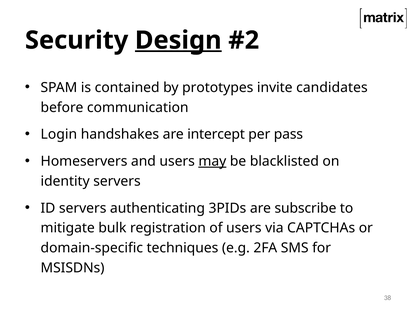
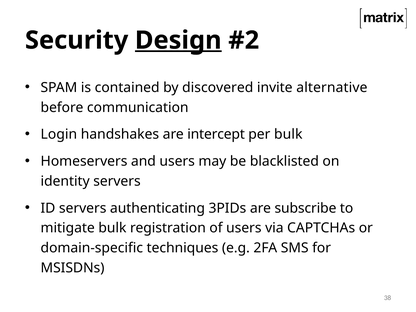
prototypes: prototypes -> discovered
candidates: candidates -> alternative
per pass: pass -> bulk
may underline: present -> none
